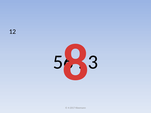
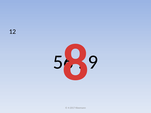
3: 3 -> 9
